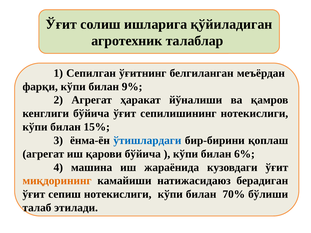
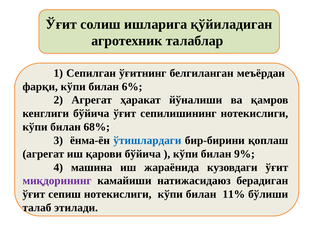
9%: 9% -> 6%
15%: 15% -> 68%
6%: 6% -> 9%
миқдорининг colour: orange -> purple
70%: 70% -> 11%
